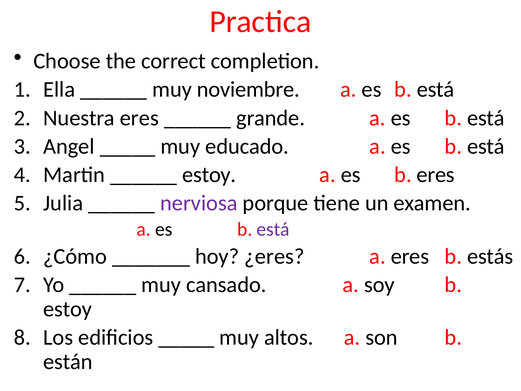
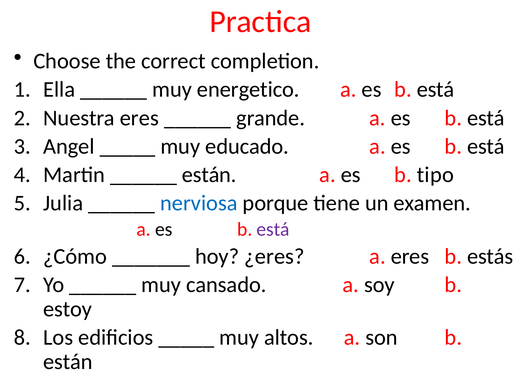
noviembre: noviembre -> energetico
estoy at (209, 175): estoy -> están
b eres: eres -> tipo
nerviosa colour: purple -> blue
